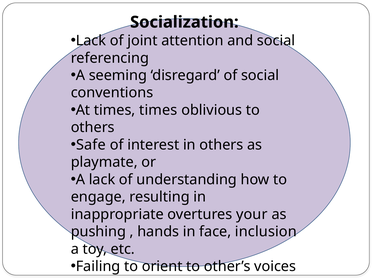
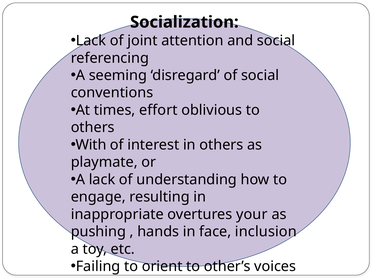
times times: times -> effort
Safe: Safe -> With
